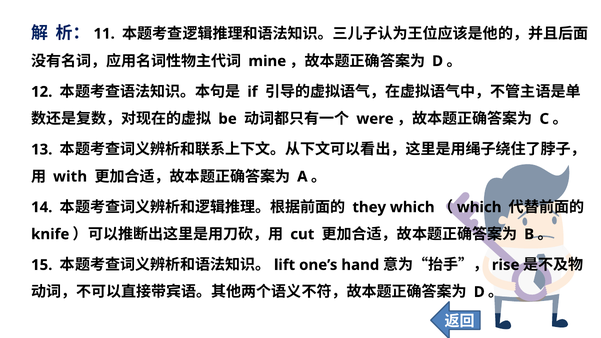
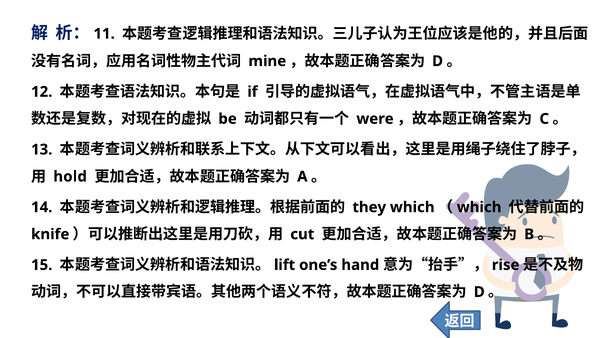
with: with -> hold
